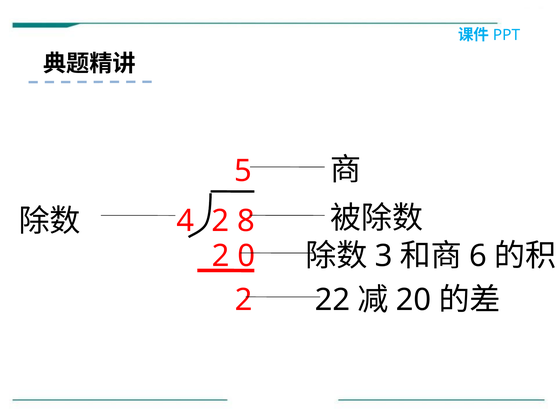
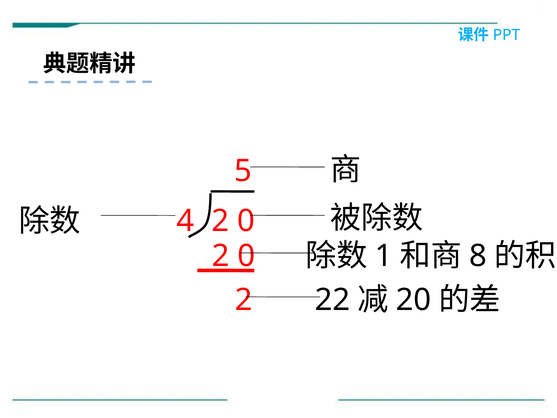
8 at (246, 221): 8 -> 0
3: 3 -> 1
6: 6 -> 8
